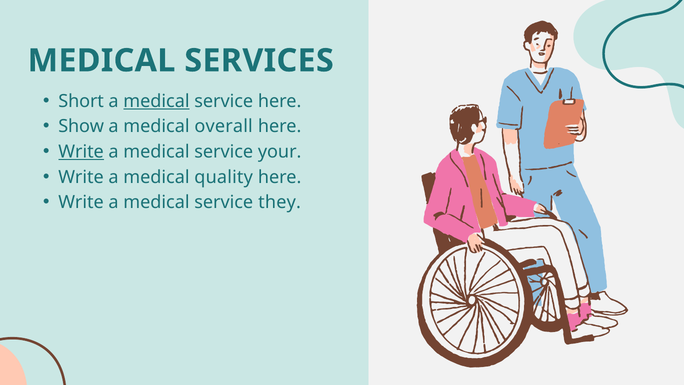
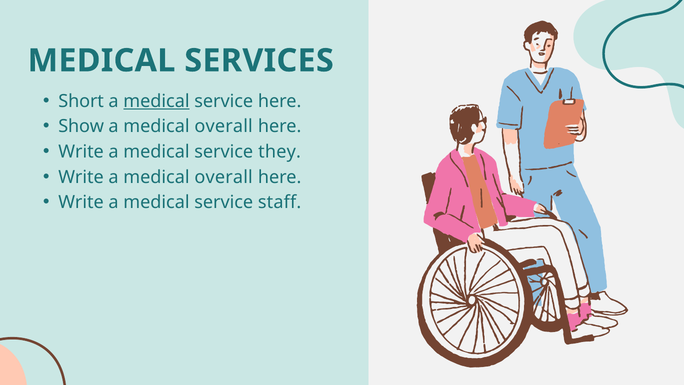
Write at (81, 152) underline: present -> none
your: your -> they
Write a medical quality: quality -> overall
they: they -> staff
